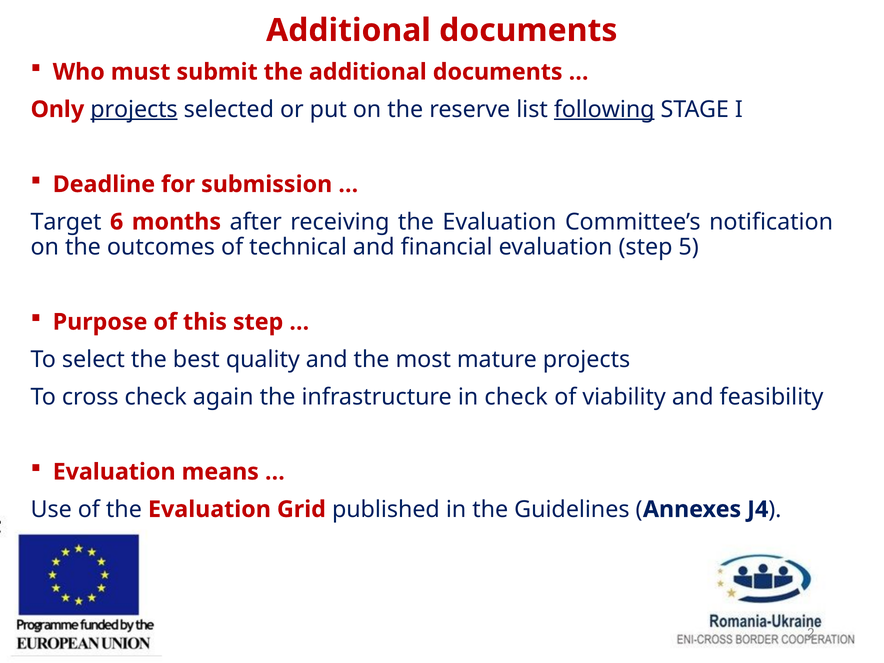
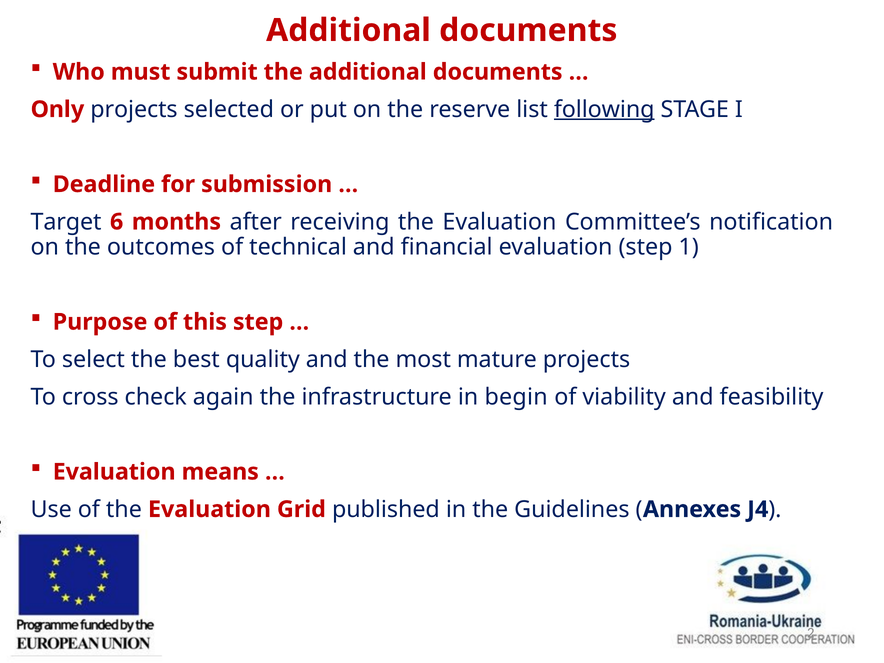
projects at (134, 109) underline: present -> none
5: 5 -> 1
in check: check -> begin
